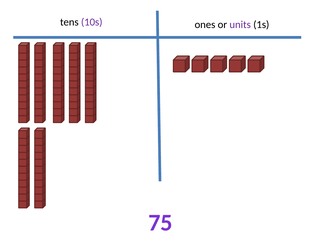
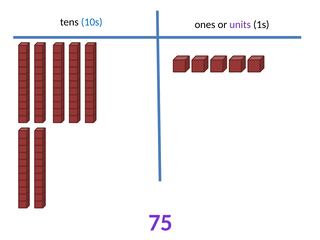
10s colour: purple -> blue
